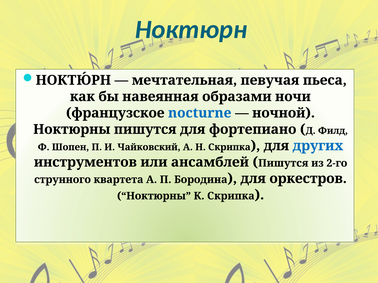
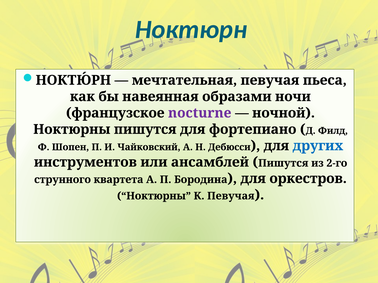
nocturne colour: blue -> purple
Н Скрипка: Скрипка -> Дебюсси
К Скрипка: Скрипка -> Певучая
